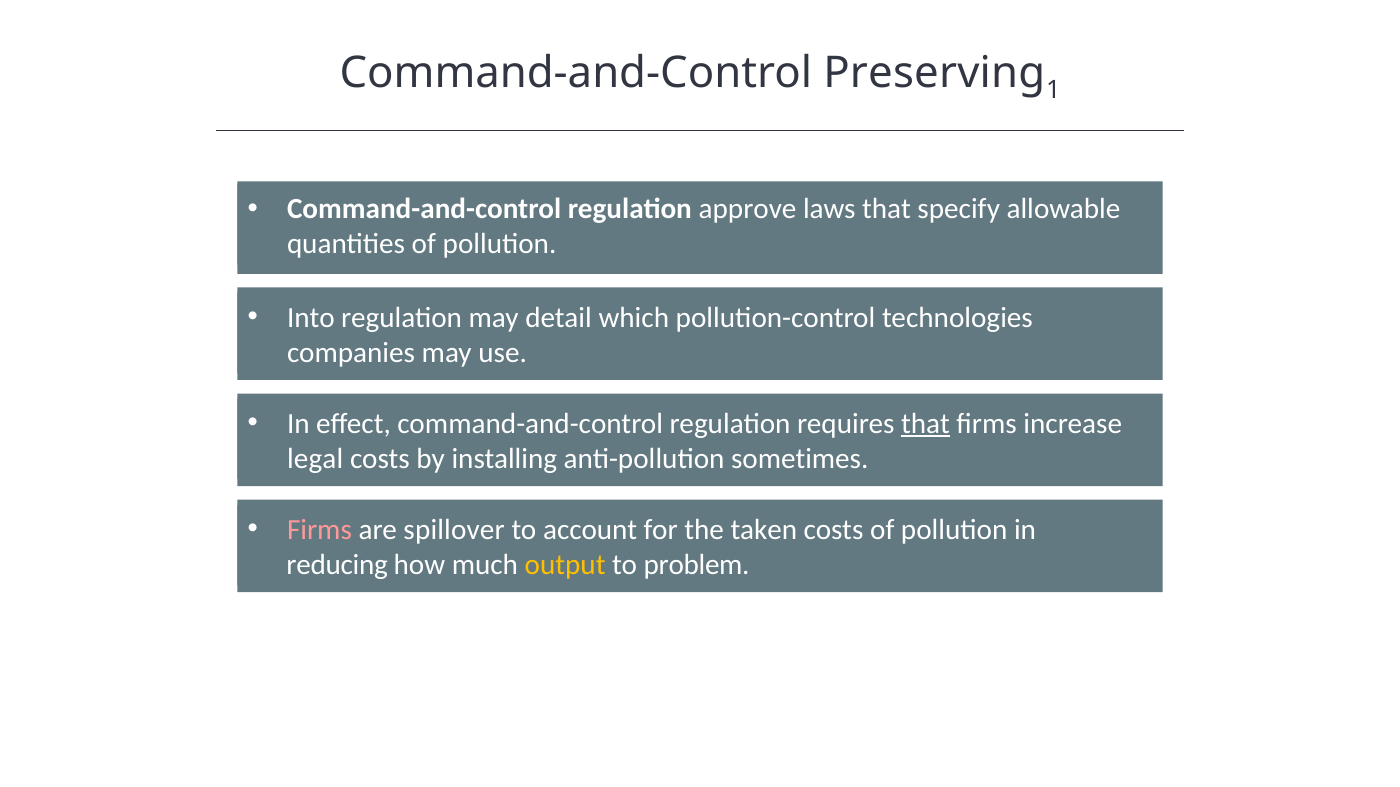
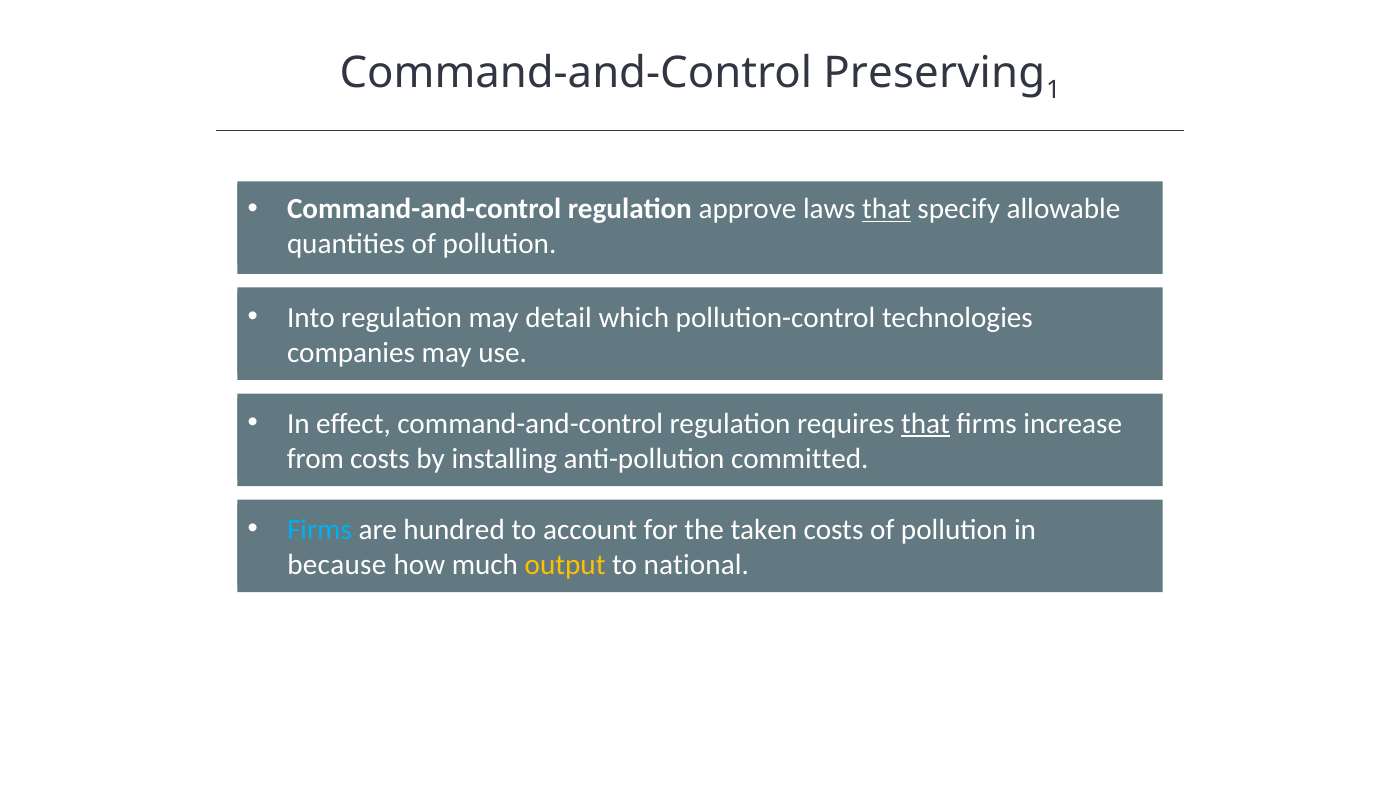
that at (887, 209) underline: none -> present
legal: legal -> from
sometimes: sometimes -> committed
Firms at (319, 530) colour: pink -> light blue
spillover: spillover -> hundred
reducing: reducing -> because
problem: problem -> national
